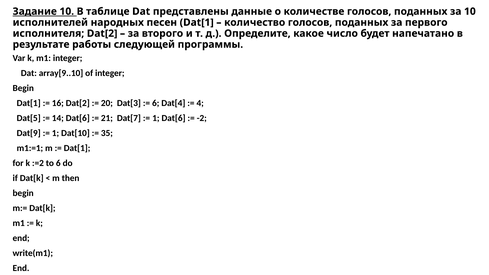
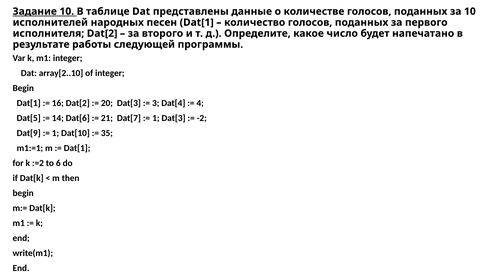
array[9..10: array[9..10 -> array[2..10
6 at (156, 103): 6 -> 3
1 Dat[6: Dat[6 -> Dat[3
